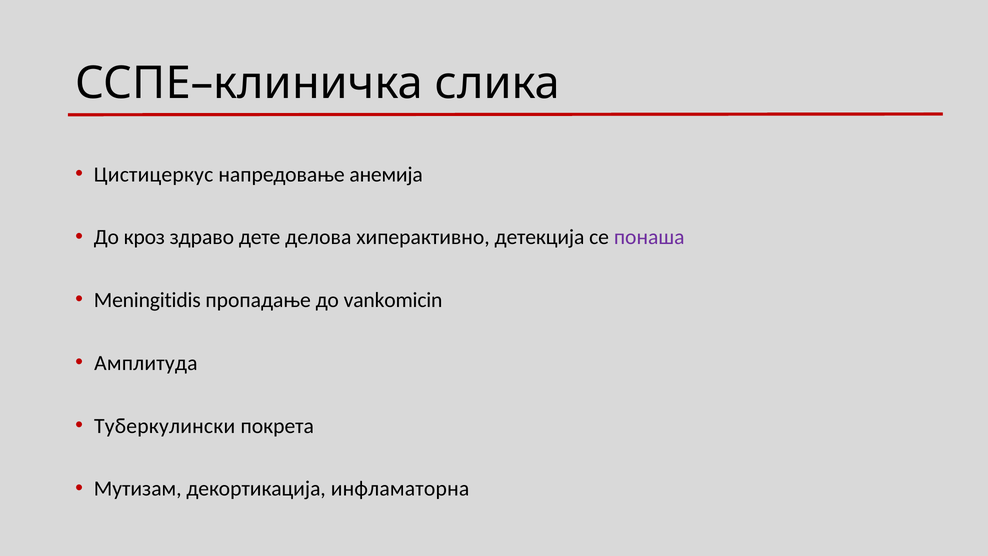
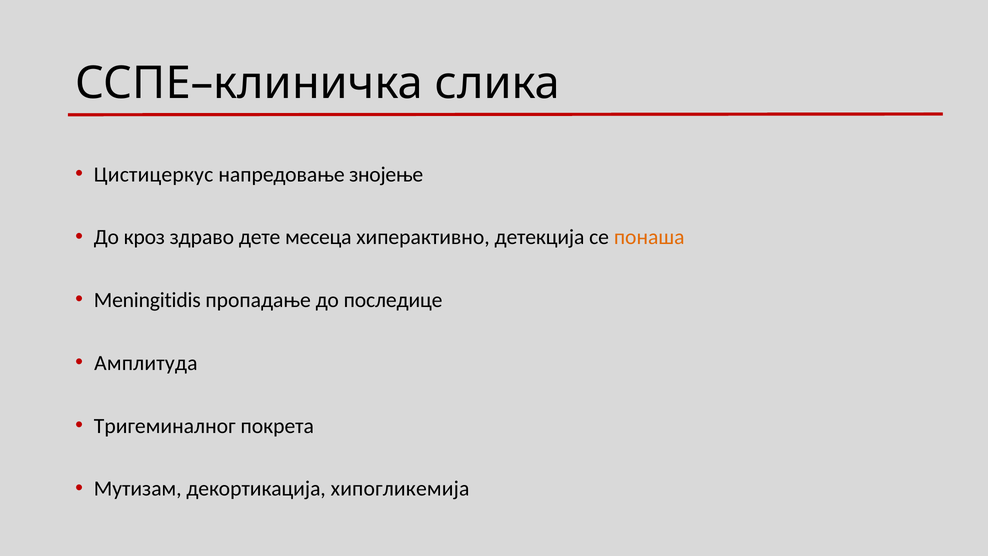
анемија: анемија -> знојење
делова: делова -> месеца
понаша colour: purple -> orange
vankomicin: vankomicin -> последице
Туберкулински: Туберкулински -> Тригеминалног
инфламаторна: инфламаторна -> хипогликемија
